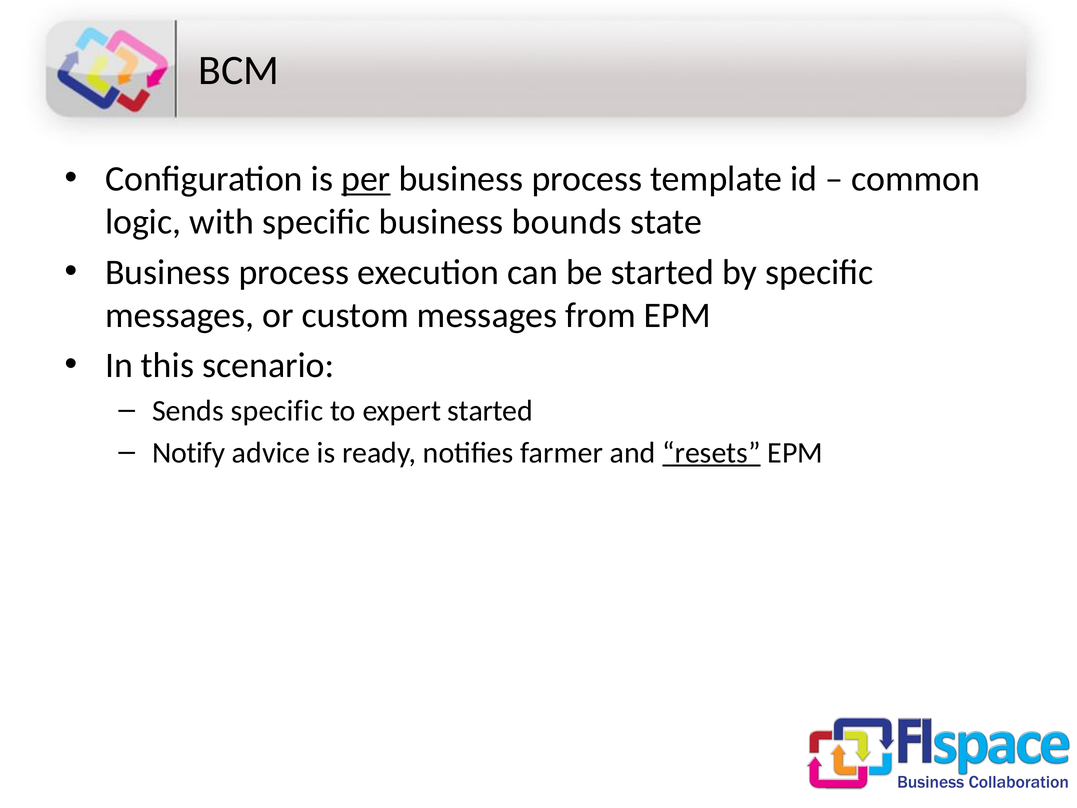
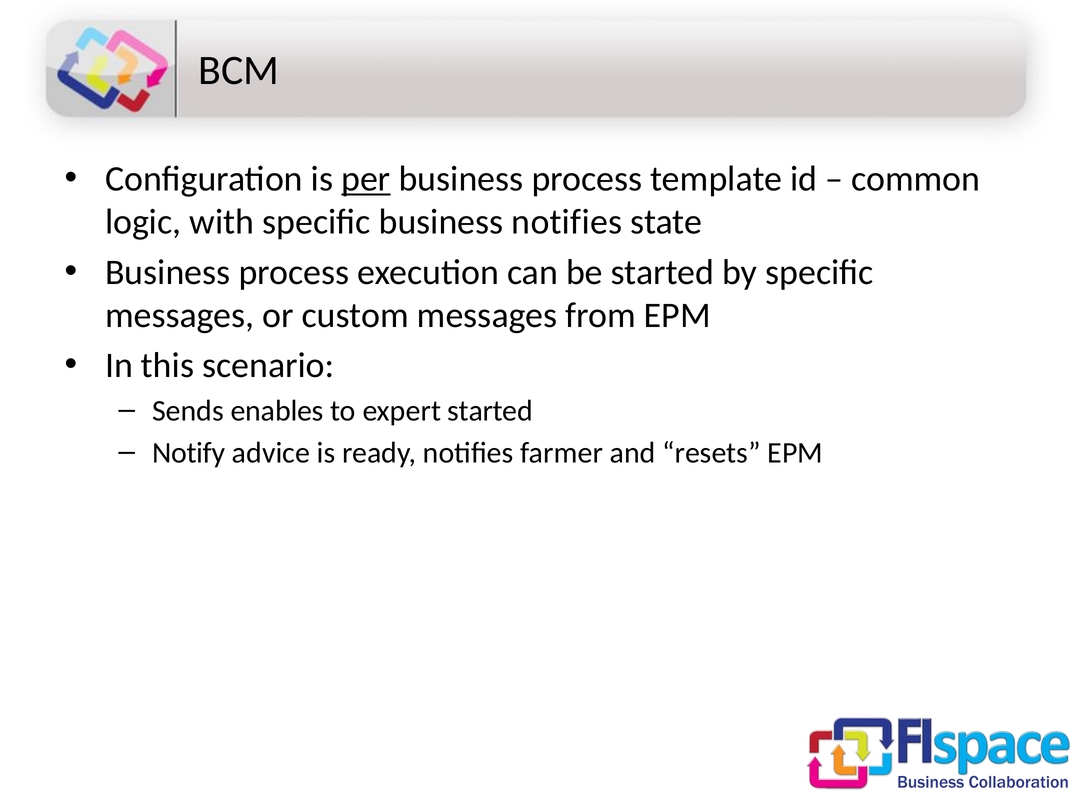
business bounds: bounds -> notifies
Sends specific: specific -> enables
resets underline: present -> none
